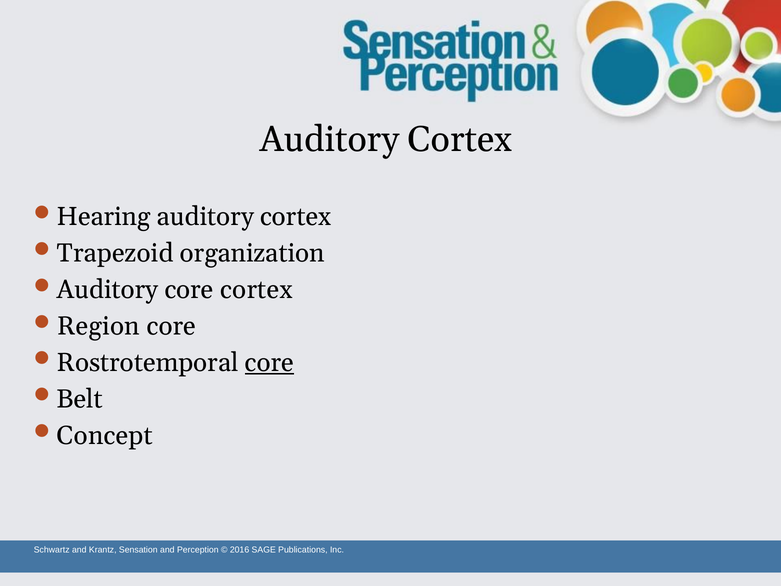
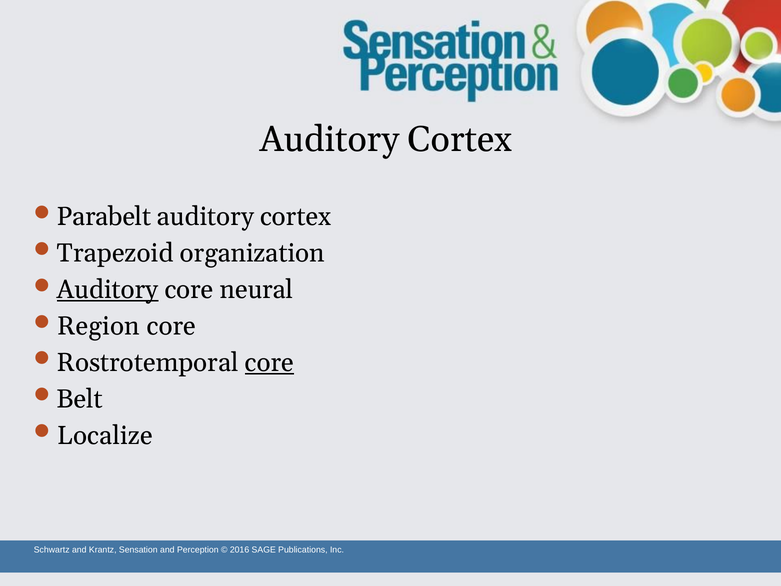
Hearing: Hearing -> Parabelt
Auditory at (108, 289) underline: none -> present
core cortex: cortex -> neural
Concept: Concept -> Localize
